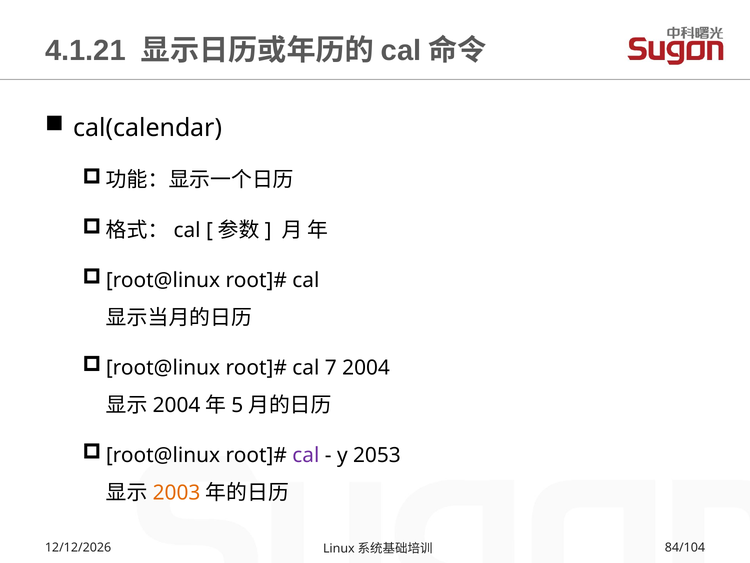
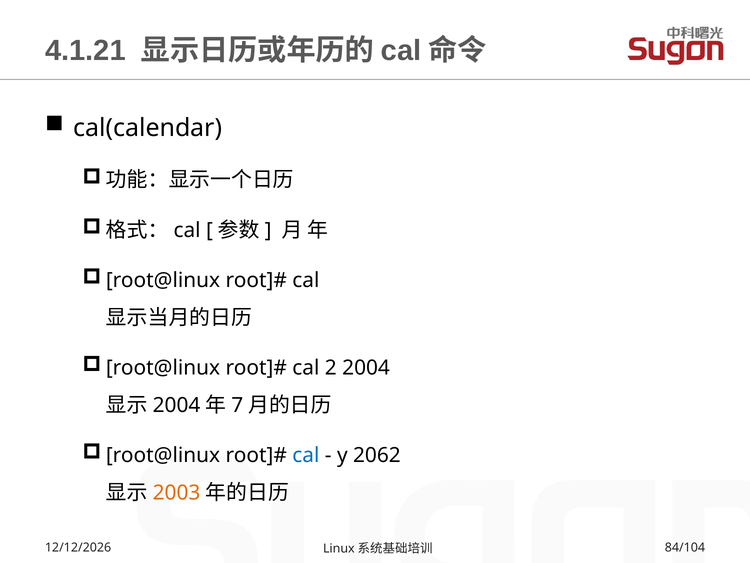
7: 7 -> 2
5: 5 -> 7
cal at (306, 455) colour: purple -> blue
2053: 2053 -> 2062
